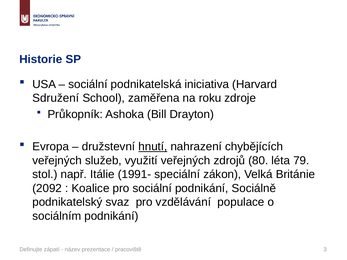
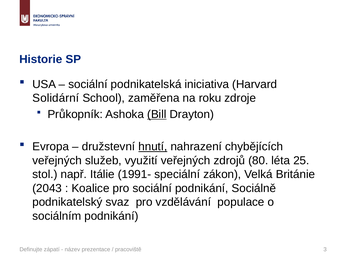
Sdružení: Sdružení -> Solidární
Bill underline: none -> present
79: 79 -> 25
2092: 2092 -> 2043
